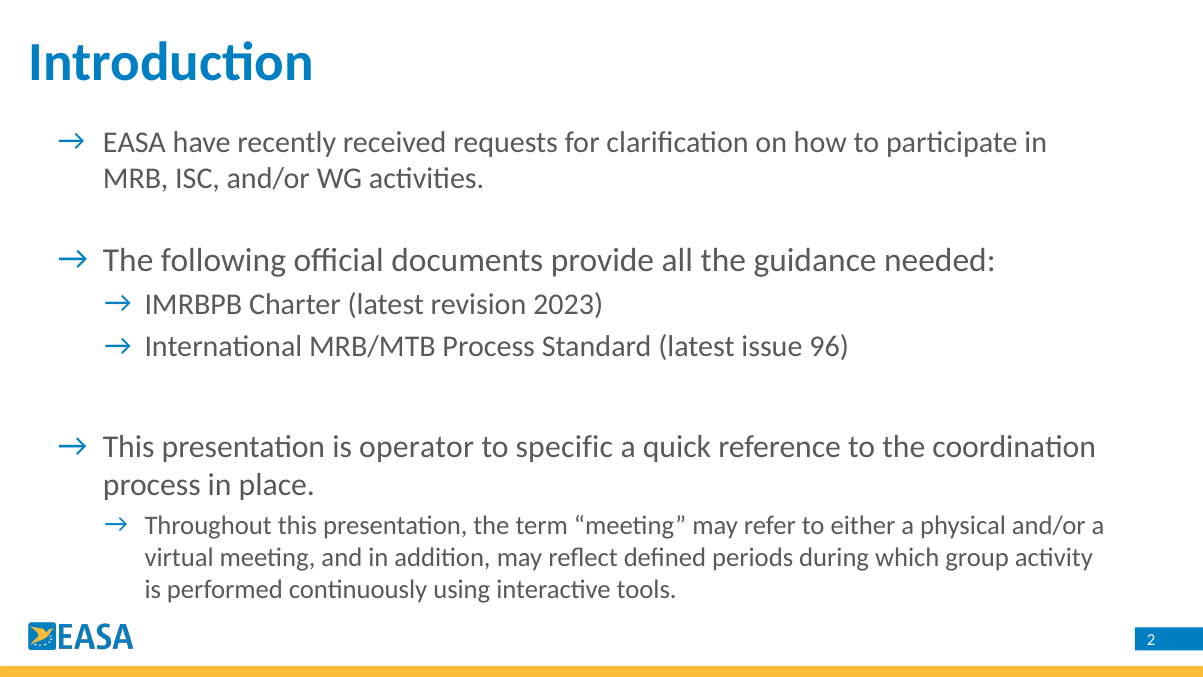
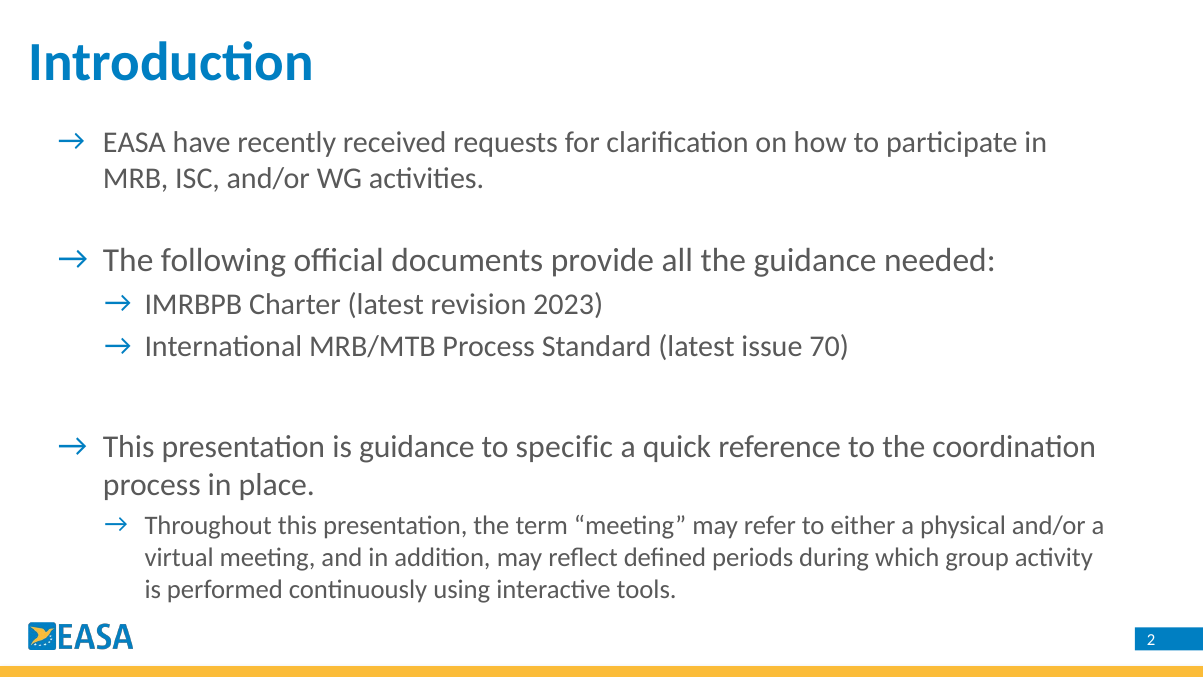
96: 96 -> 70
is operator: operator -> guidance
